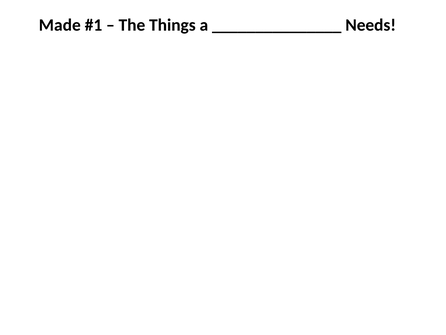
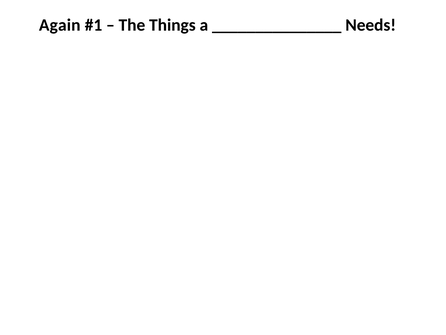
Made: Made -> Again
